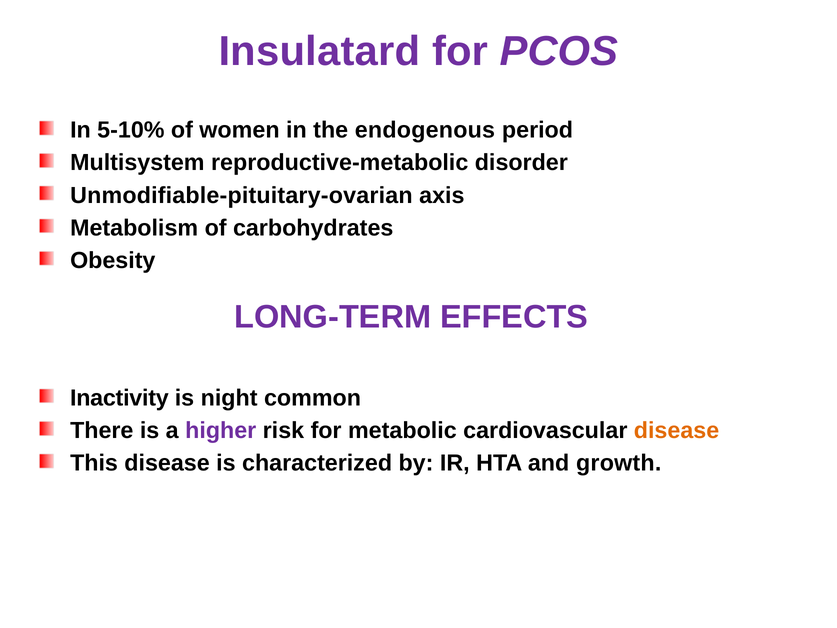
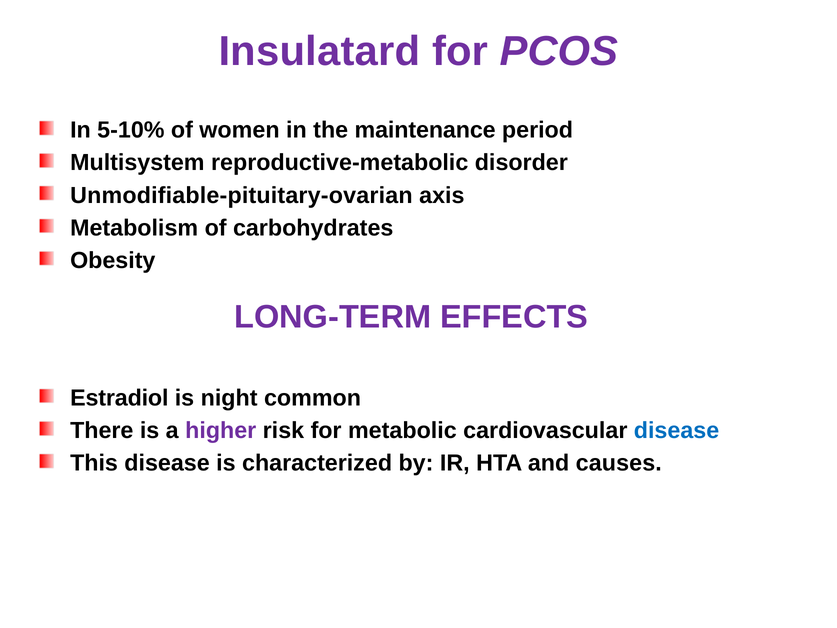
endogenous: endogenous -> maintenance
Inactivity: Inactivity -> Estradiol
disease at (677, 430) colour: orange -> blue
growth: growth -> causes
